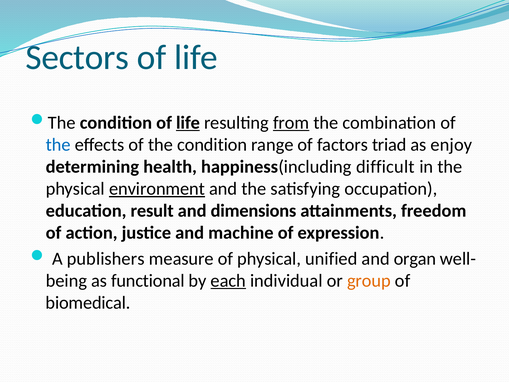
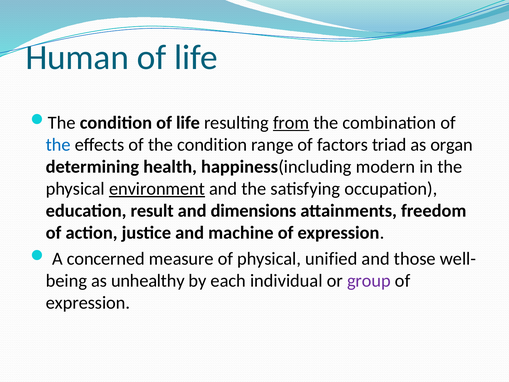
Sectors: Sectors -> Human
life at (188, 123) underline: present -> none
enjoy: enjoy -> organ
difficult: difficult -> modern
publishers: publishers -> concerned
organ: organ -> those
functional: functional -> unhealthy
each underline: present -> none
group colour: orange -> purple
biomedical at (88, 303): biomedical -> expression
